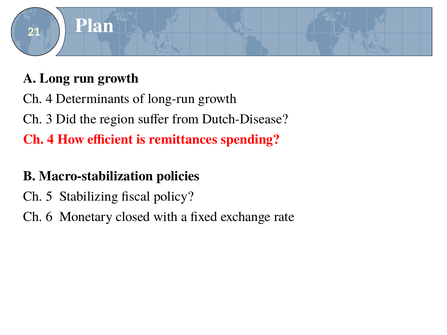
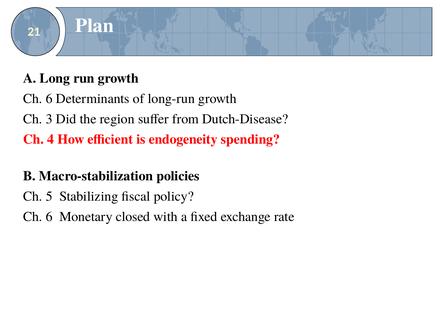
4 at (49, 99): 4 -> 6
remittances: remittances -> endogeneity
